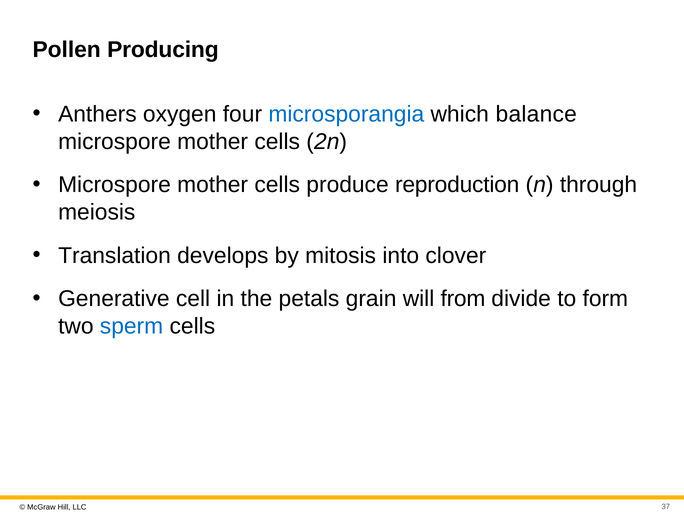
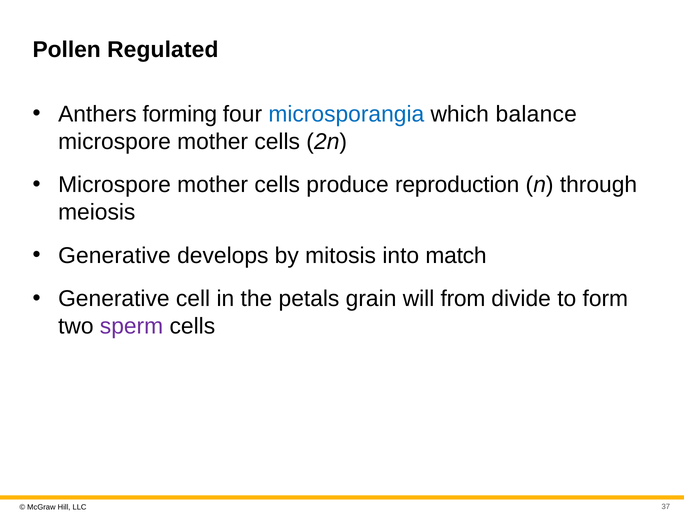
Producing: Producing -> Regulated
oxygen: oxygen -> forming
Translation at (114, 256): Translation -> Generative
clover: clover -> match
sperm colour: blue -> purple
